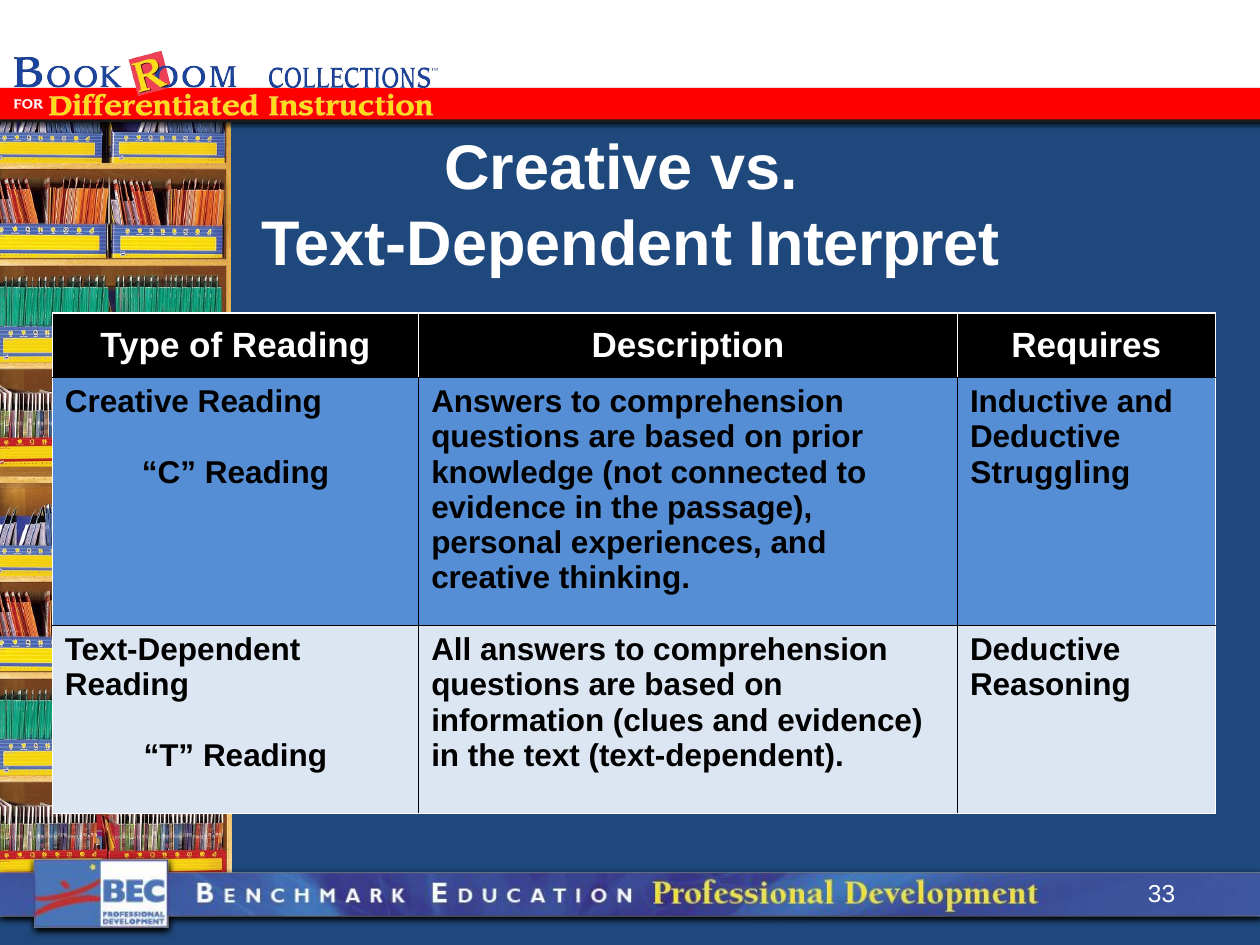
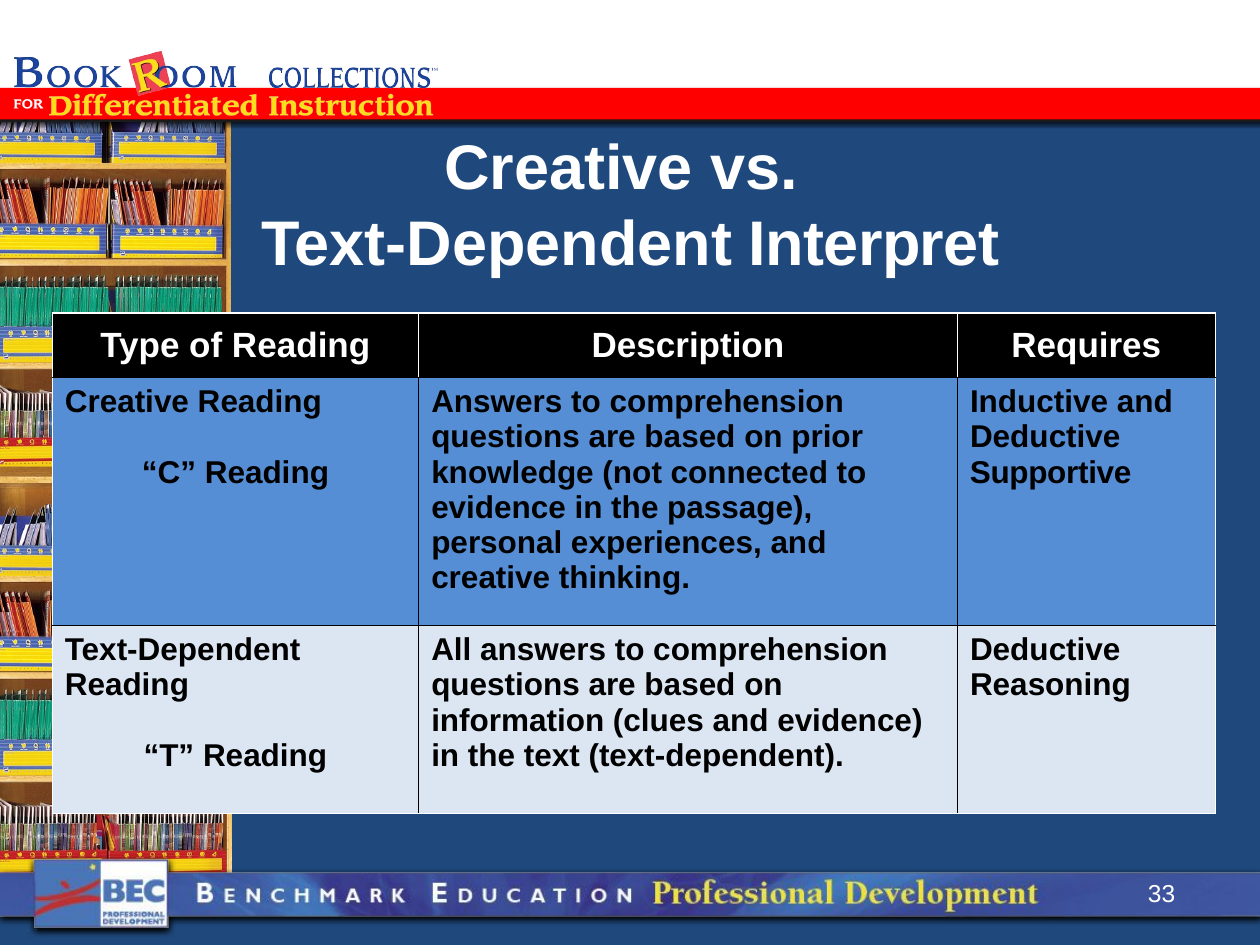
Struggling: Struggling -> Supportive
